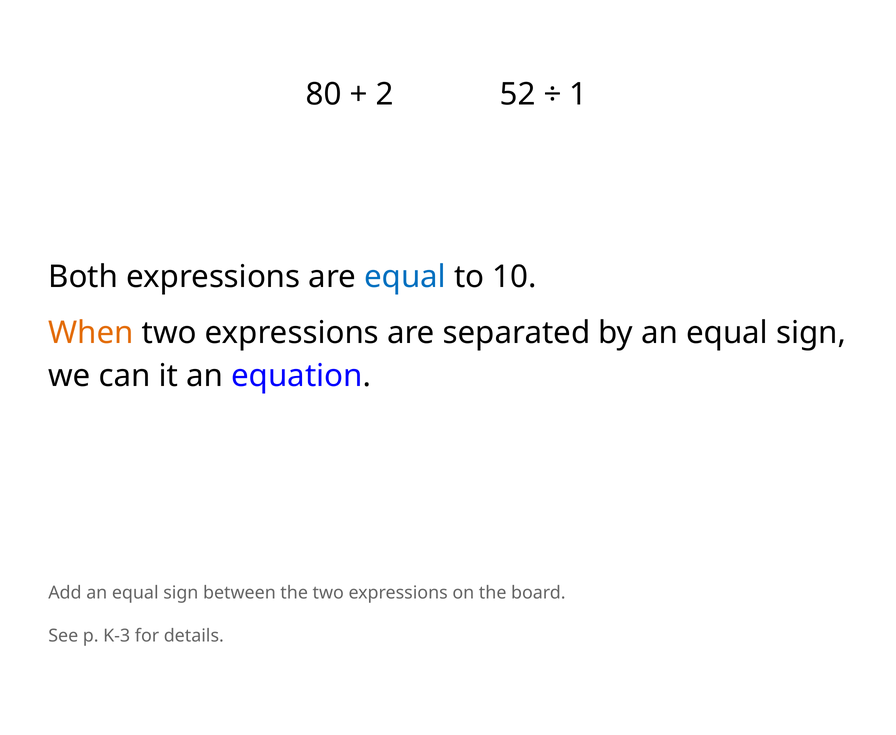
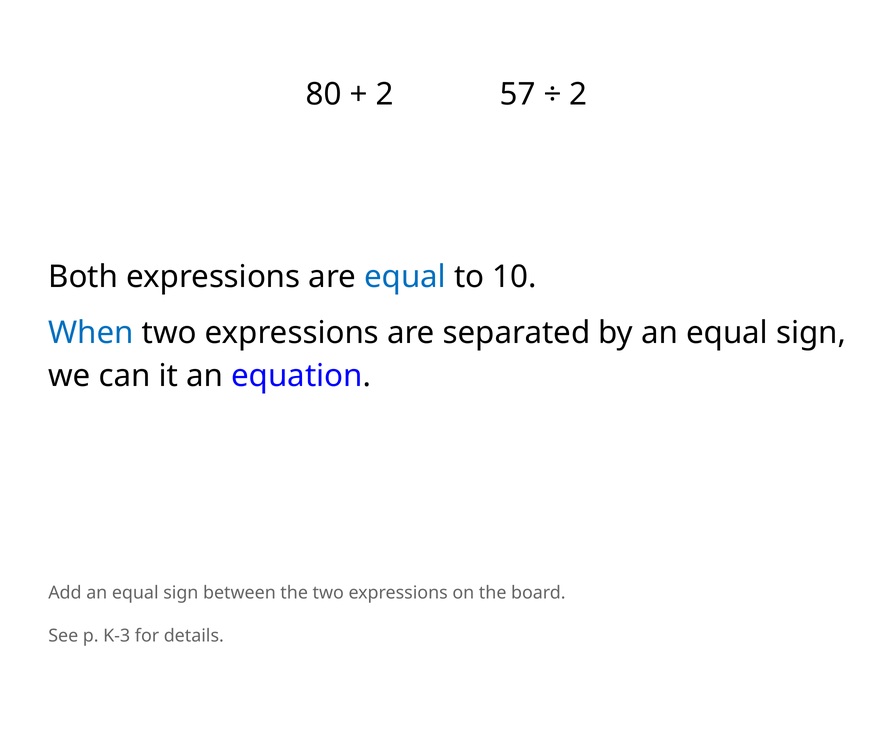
52: 52 -> 57
1 at (578, 94): 1 -> 2
When colour: orange -> blue
